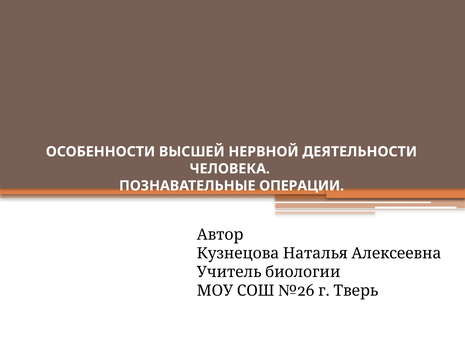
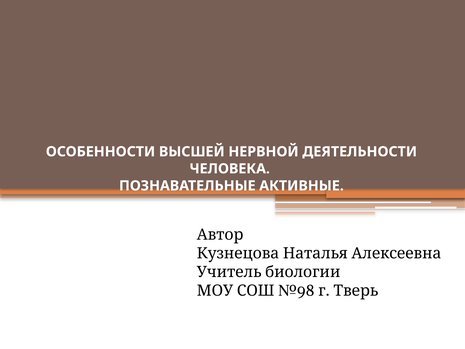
ОПЕРАЦИИ: ОПЕРАЦИИ -> АКТИВНЫЕ
№26: №26 -> №98
